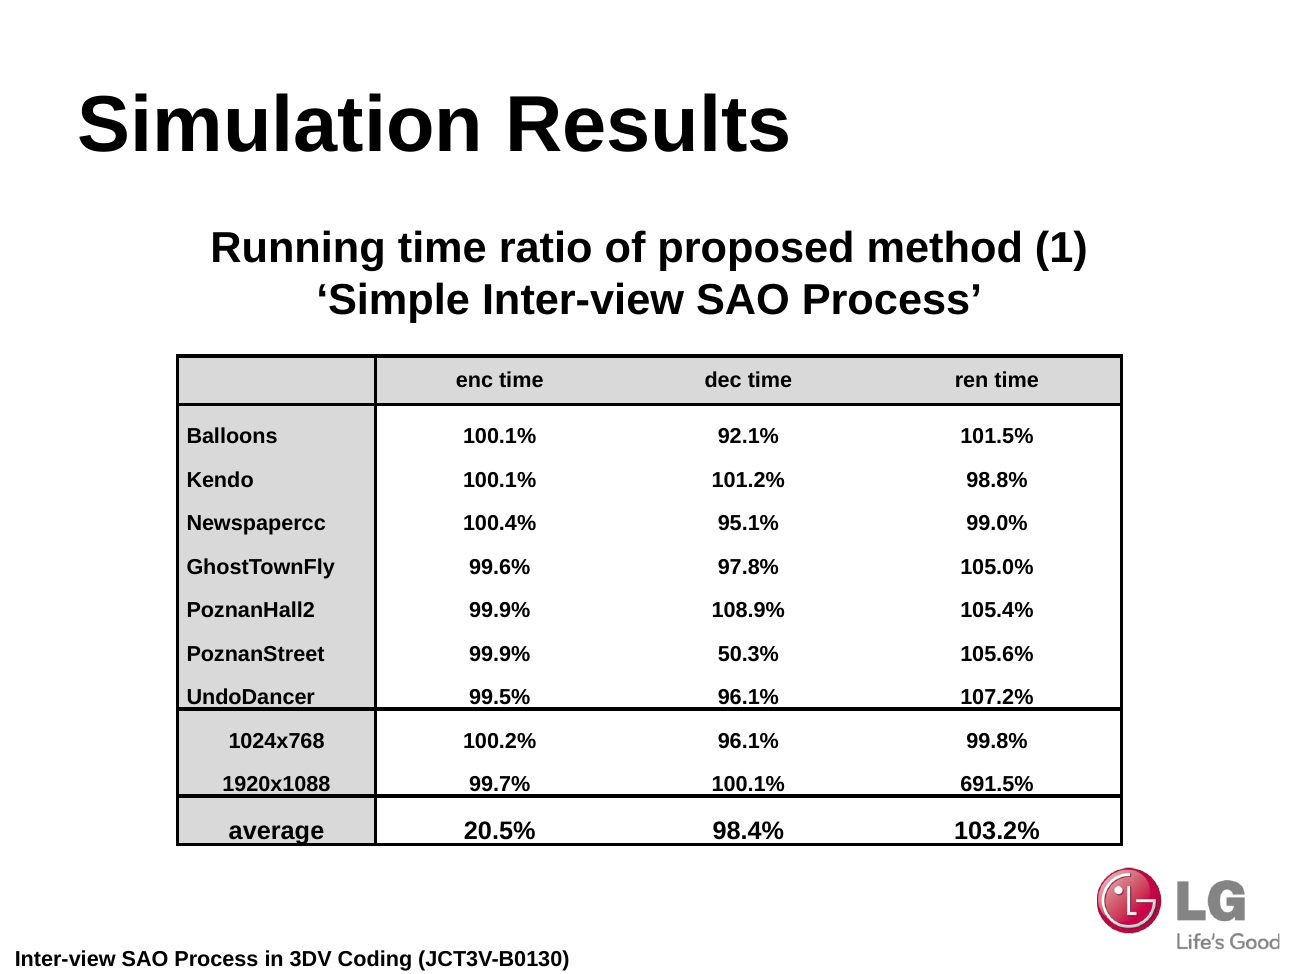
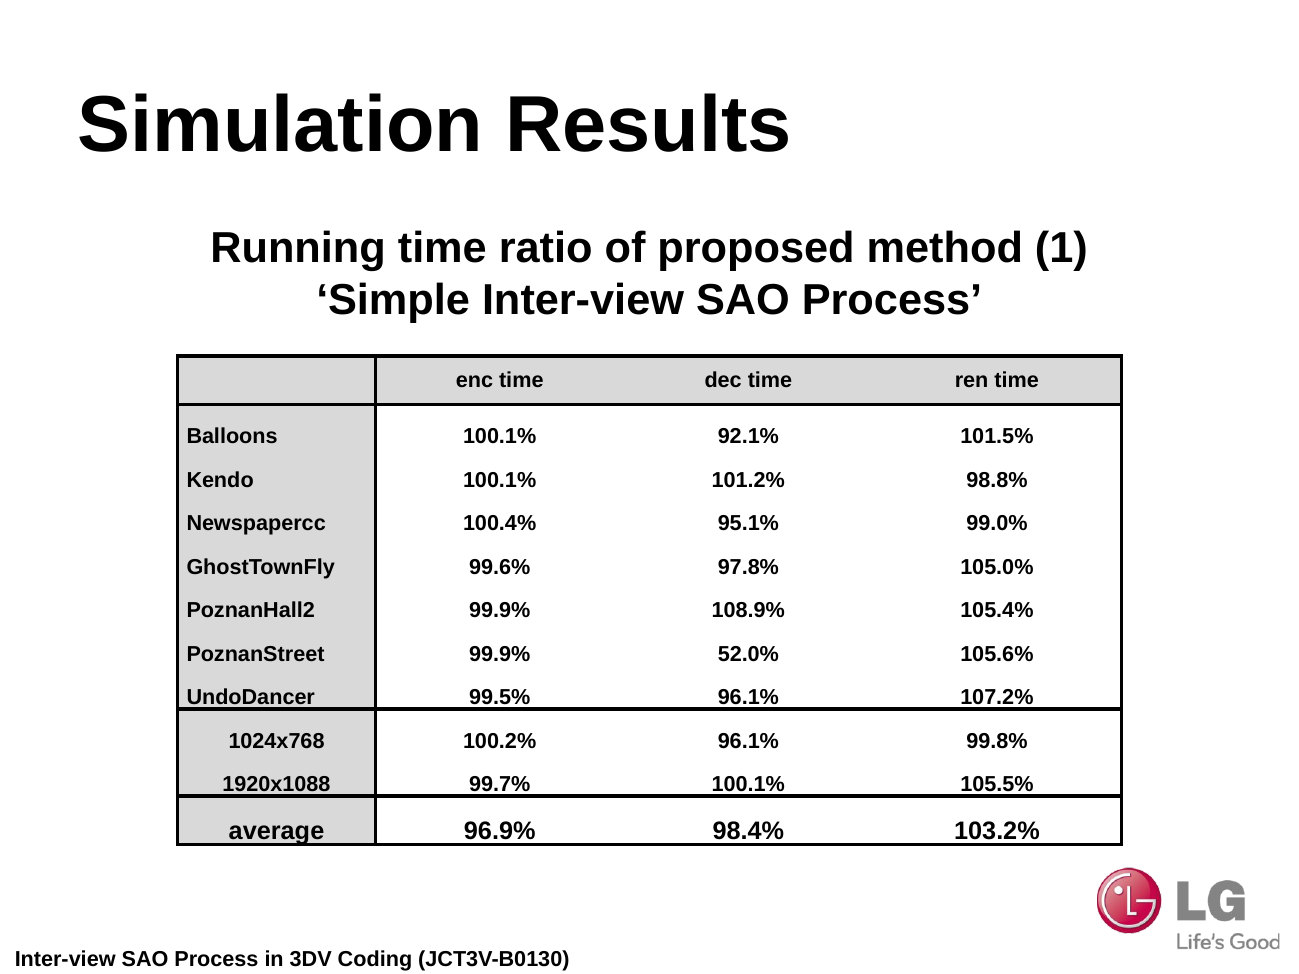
50.3%: 50.3% -> 52.0%
691.5%: 691.5% -> 105.5%
20.5%: 20.5% -> 96.9%
